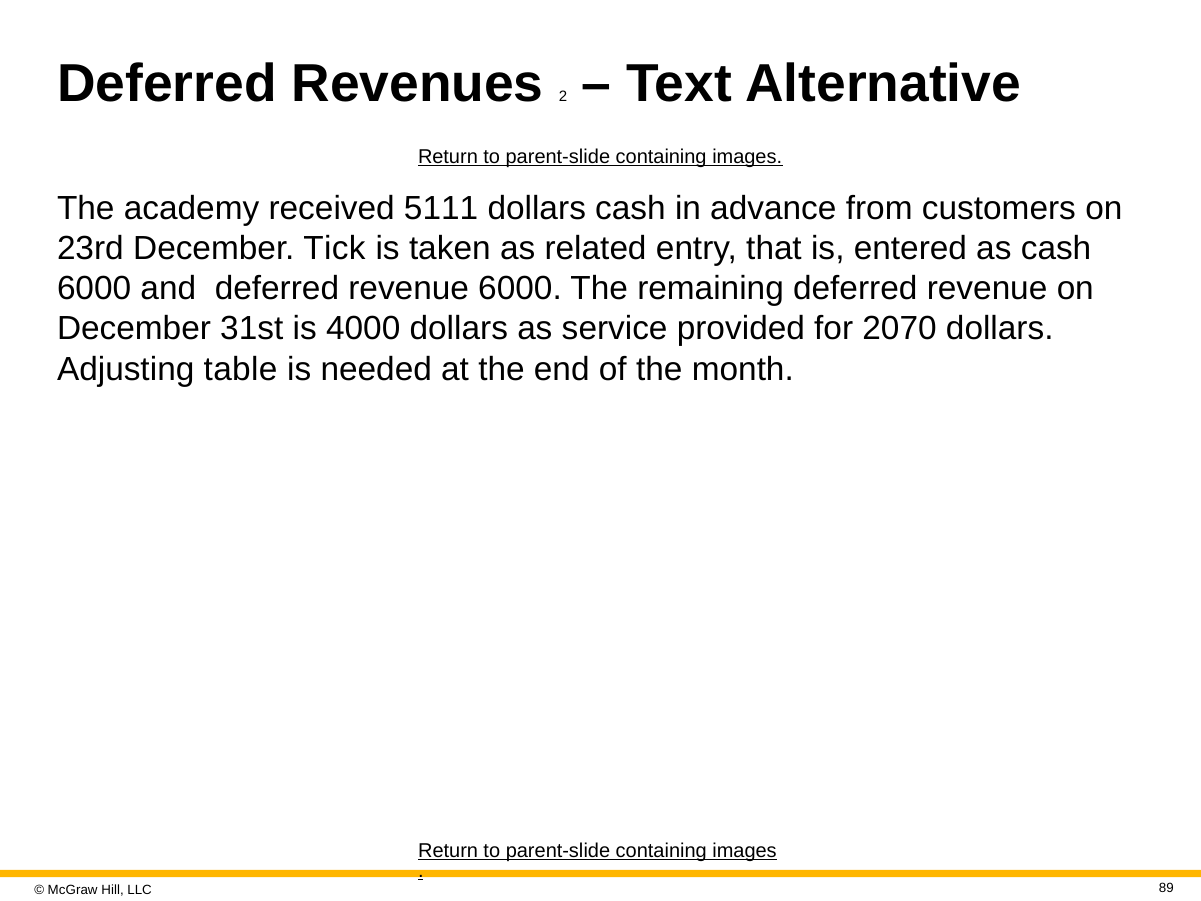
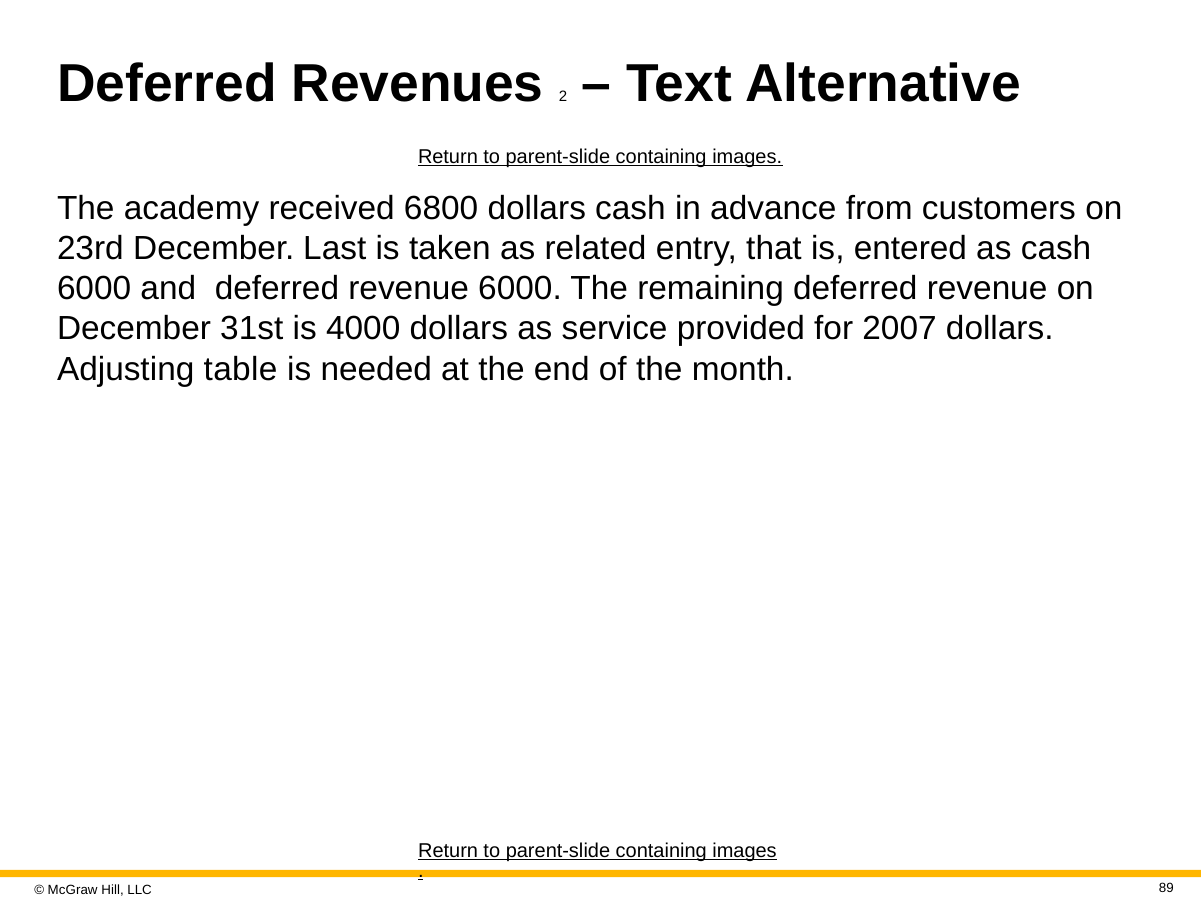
5111: 5111 -> 6800
Tick: Tick -> Last
2070: 2070 -> 2007
